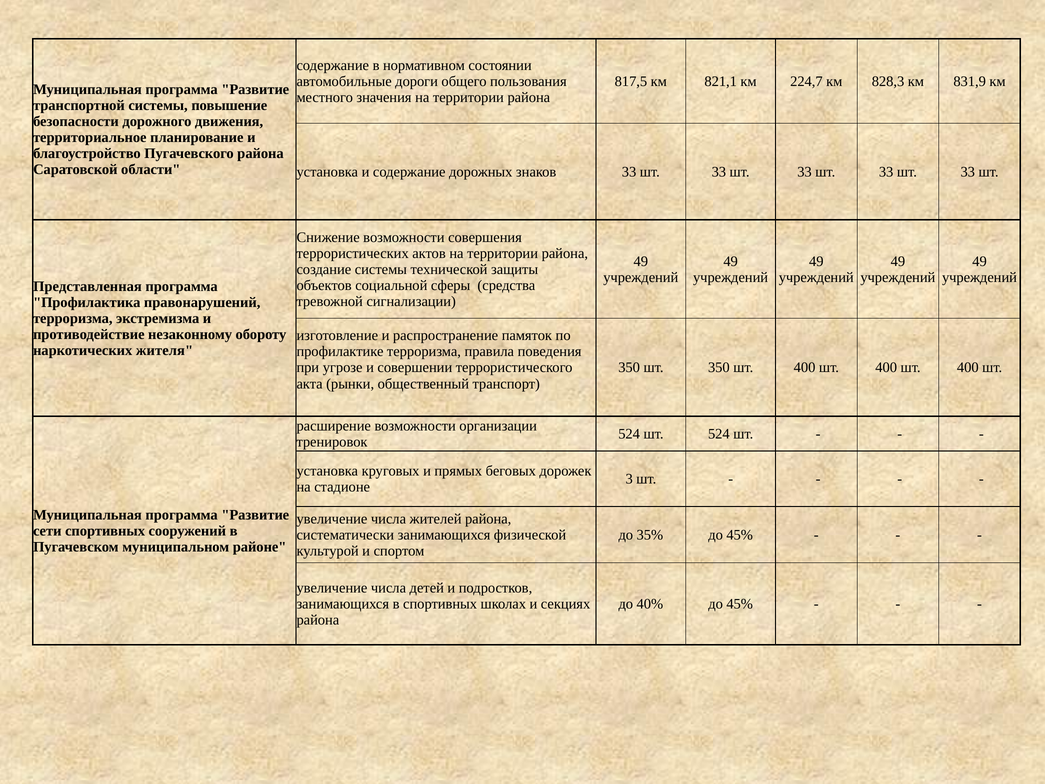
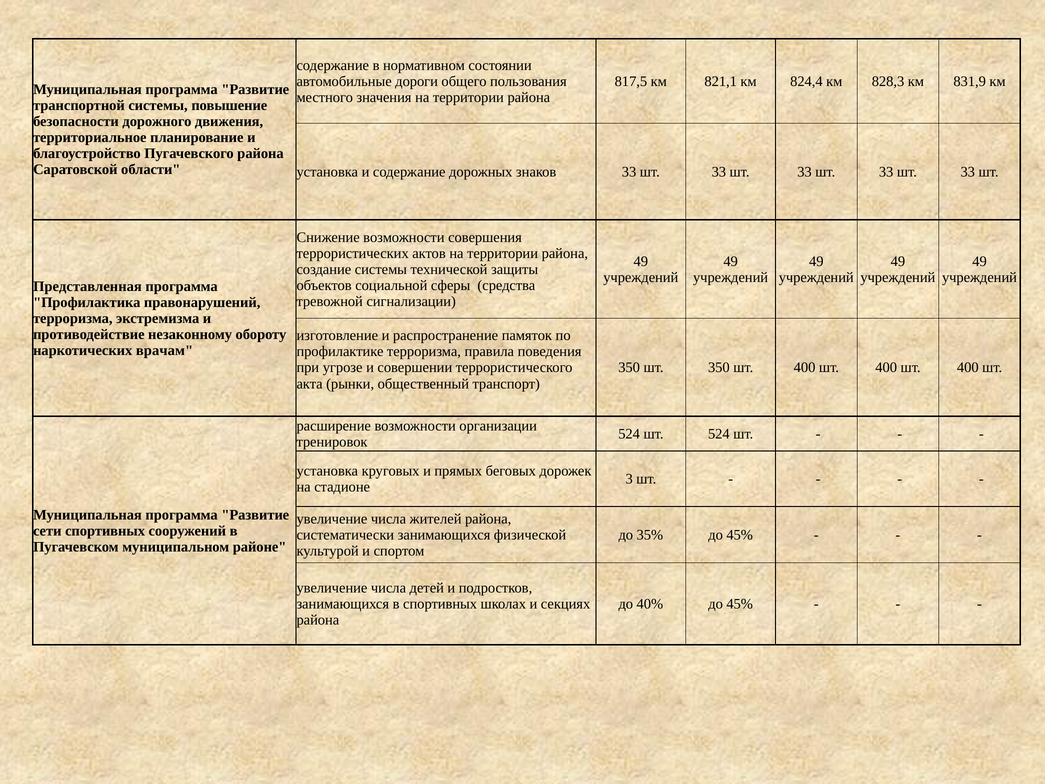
224,7: 224,7 -> 824,4
жителя: жителя -> врачам
